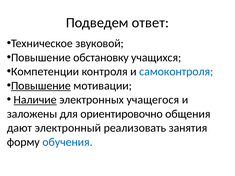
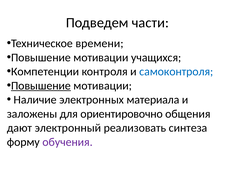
ответ: ответ -> части
звуковой: звуковой -> времени
обстановку at (101, 58): обстановку -> мотивации
Наличие underline: present -> none
учащегося: учащегося -> материала
занятия: занятия -> синтеза
обучения colour: blue -> purple
